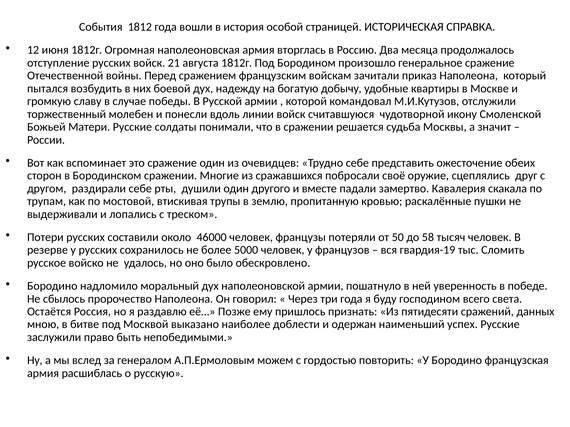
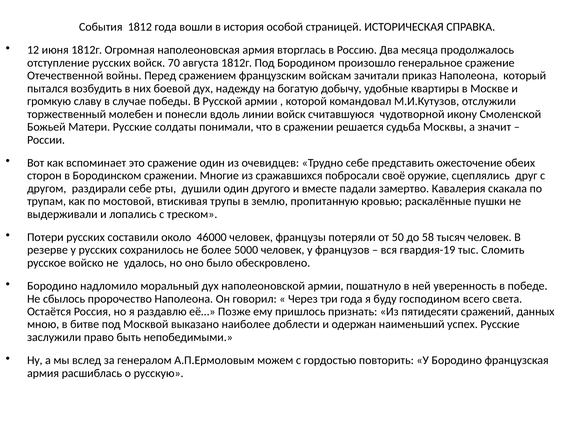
21: 21 -> 70
